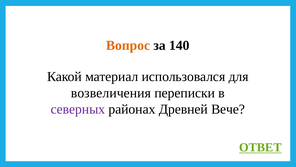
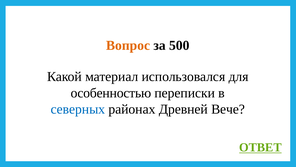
140: 140 -> 500
возвеличения: возвеличения -> особенностью
северных colour: purple -> blue
